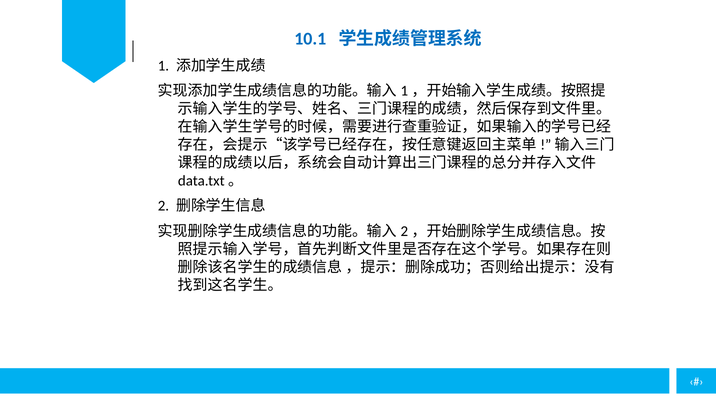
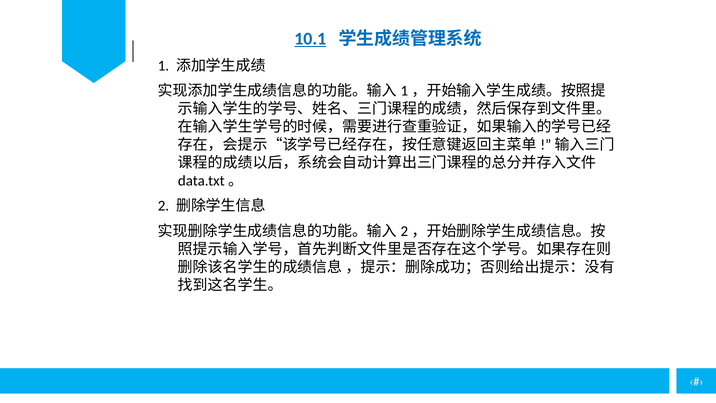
10.1 underline: none -> present
